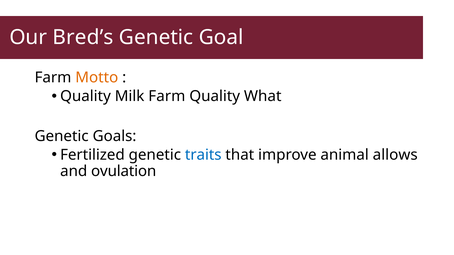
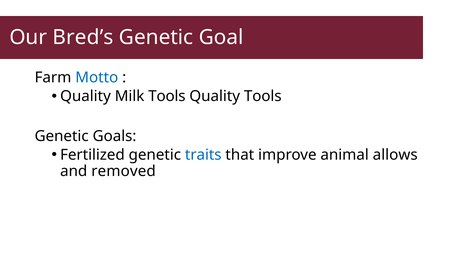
Motto colour: orange -> blue
Milk Farm: Farm -> Tools
Quality What: What -> Tools
ovulation: ovulation -> removed
